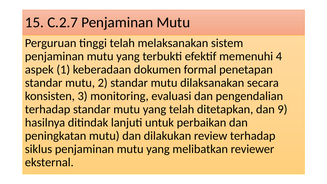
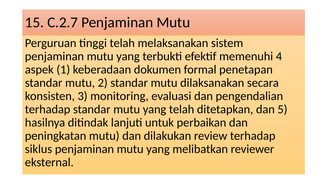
9: 9 -> 5
